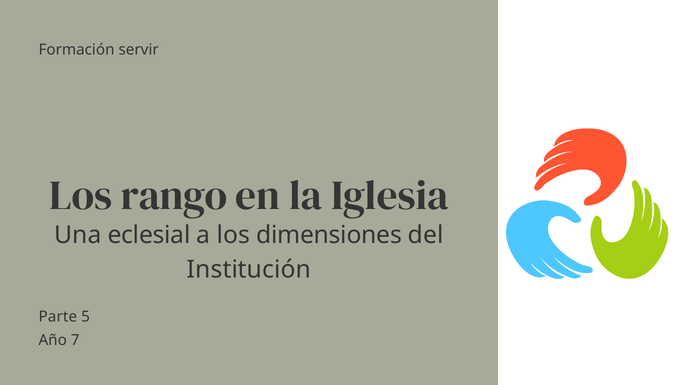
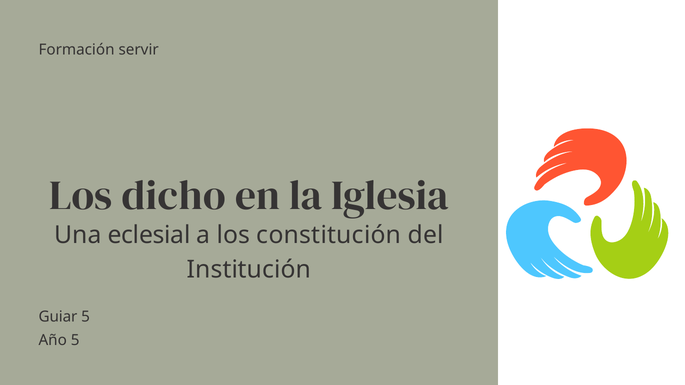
rango: rango -> dicho
dimensiones: dimensiones -> constitución
Parte: Parte -> Guiar
Año 7: 7 -> 5
